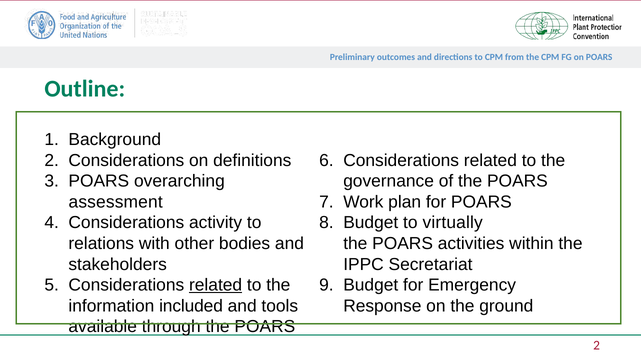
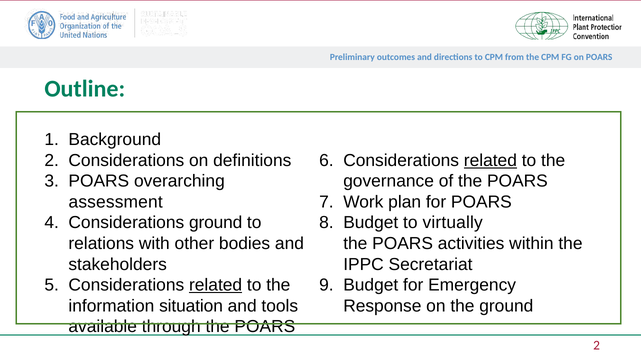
related at (490, 161) underline: none -> present
Considerations activity: activity -> ground
included: included -> situation
